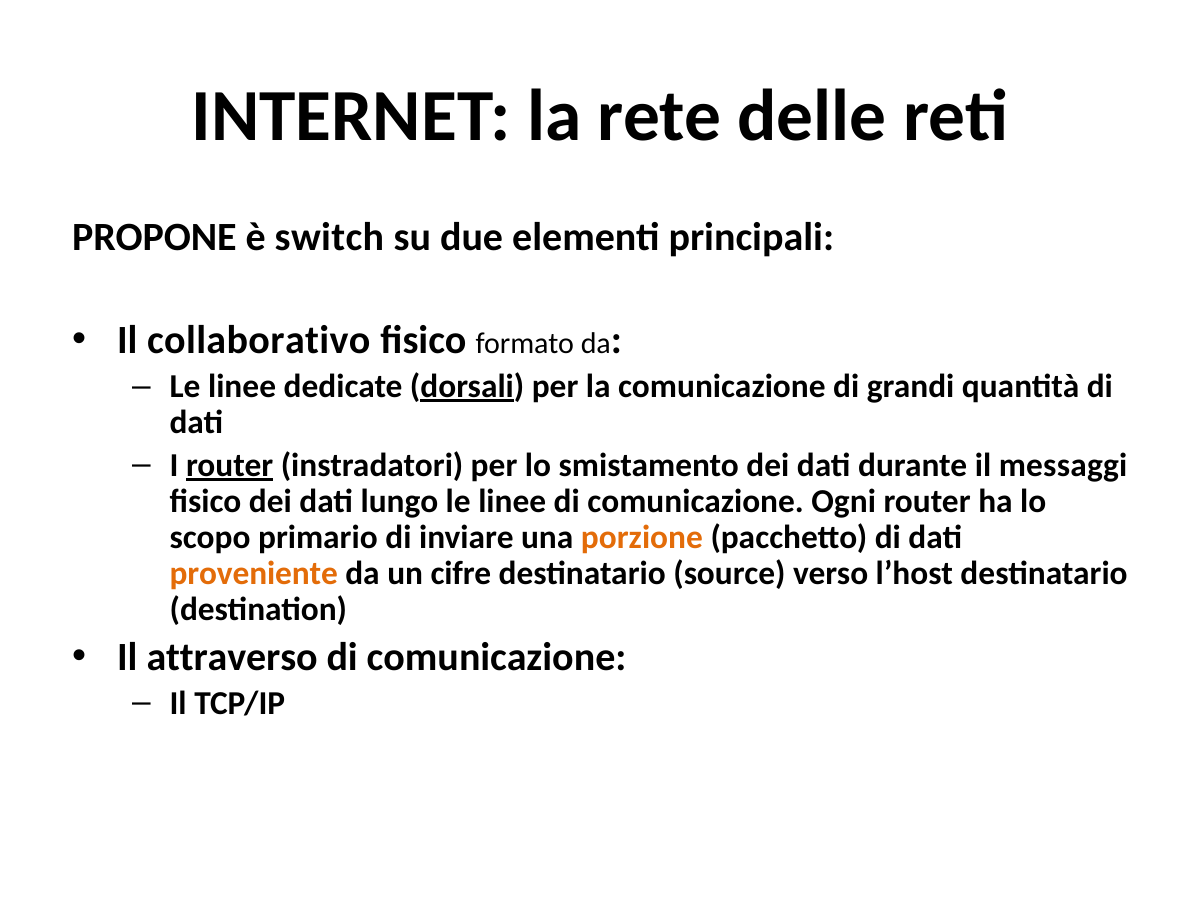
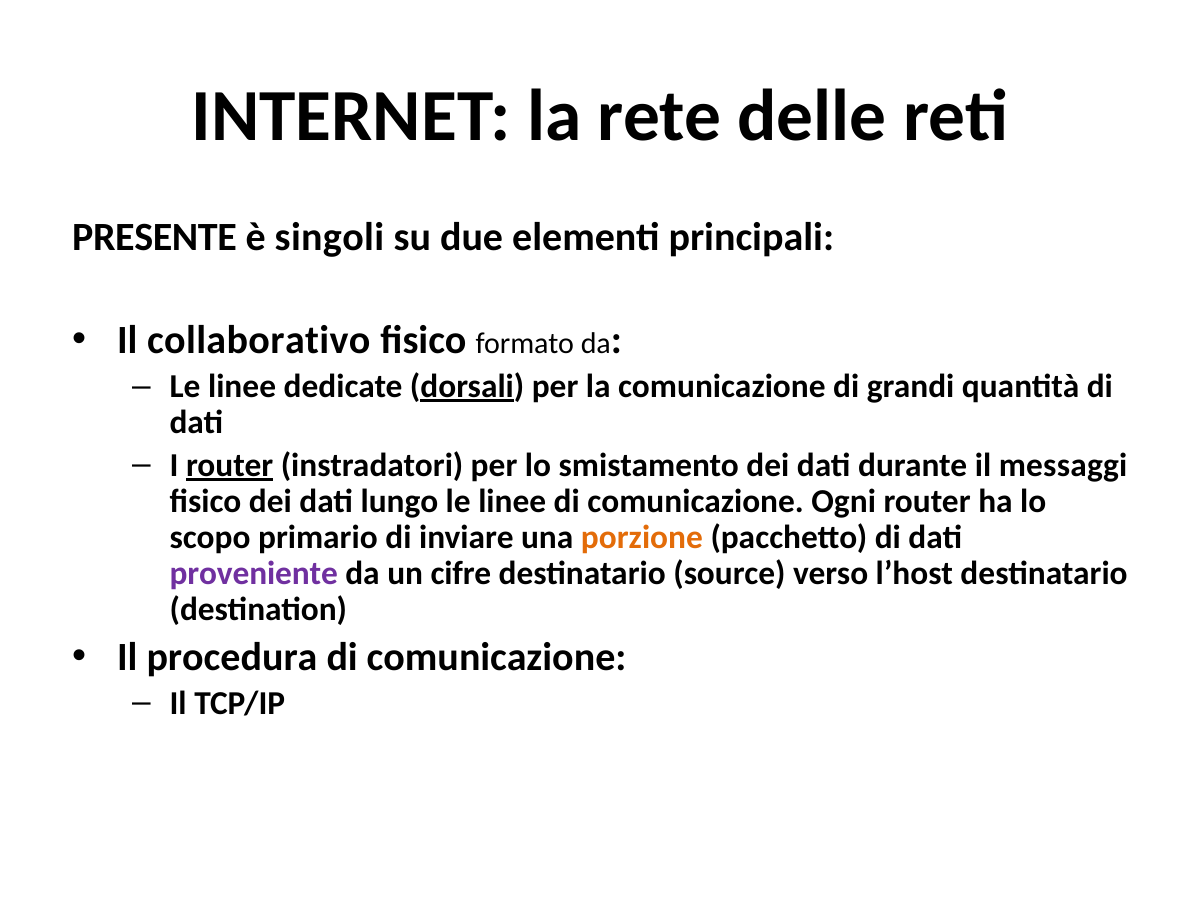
PROPONE: PROPONE -> PRESENTE
switch: switch -> singoli
proveniente colour: orange -> purple
attraverso: attraverso -> procedura
